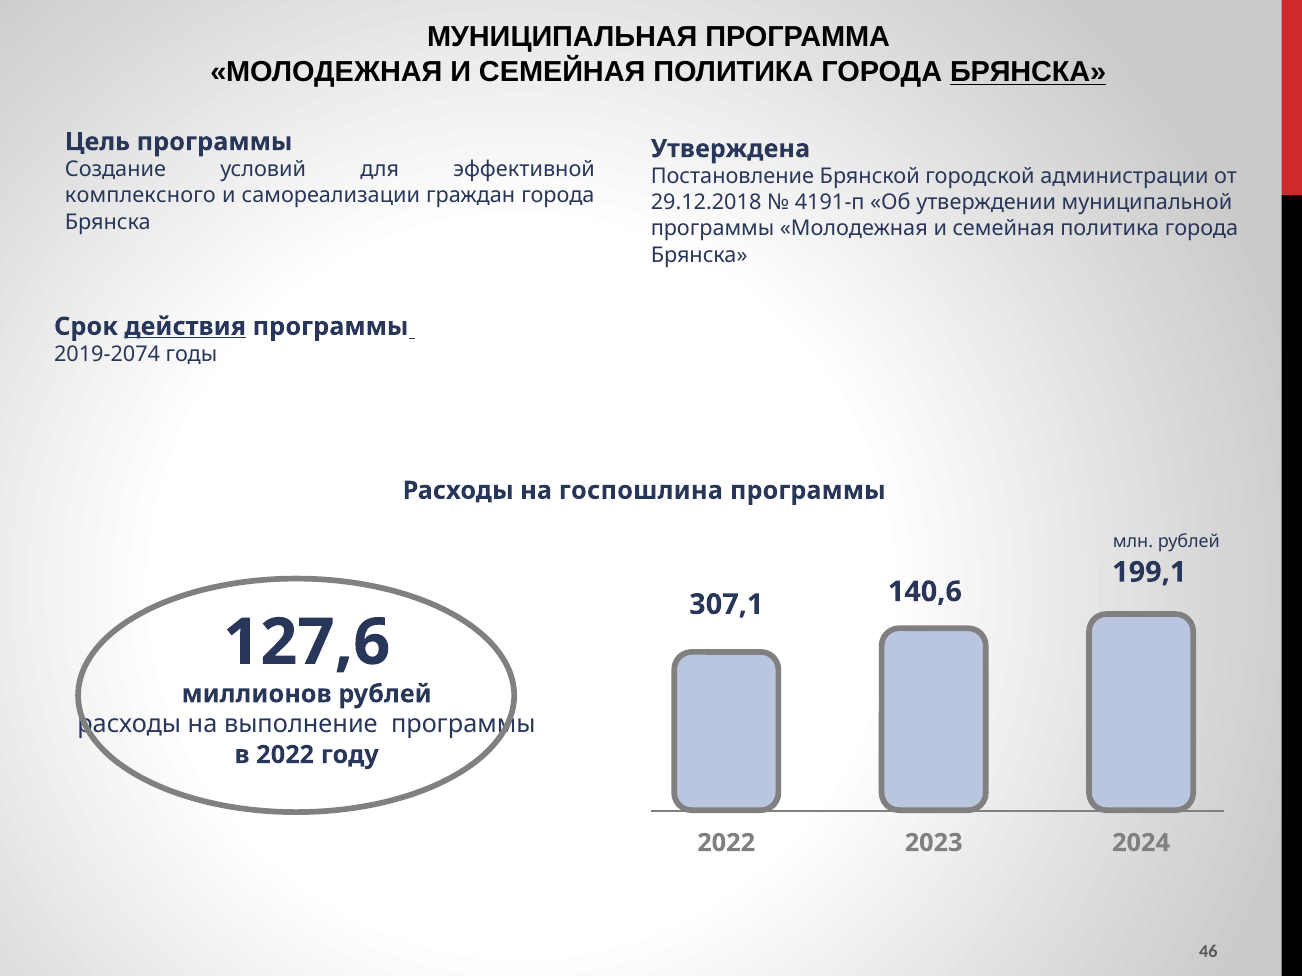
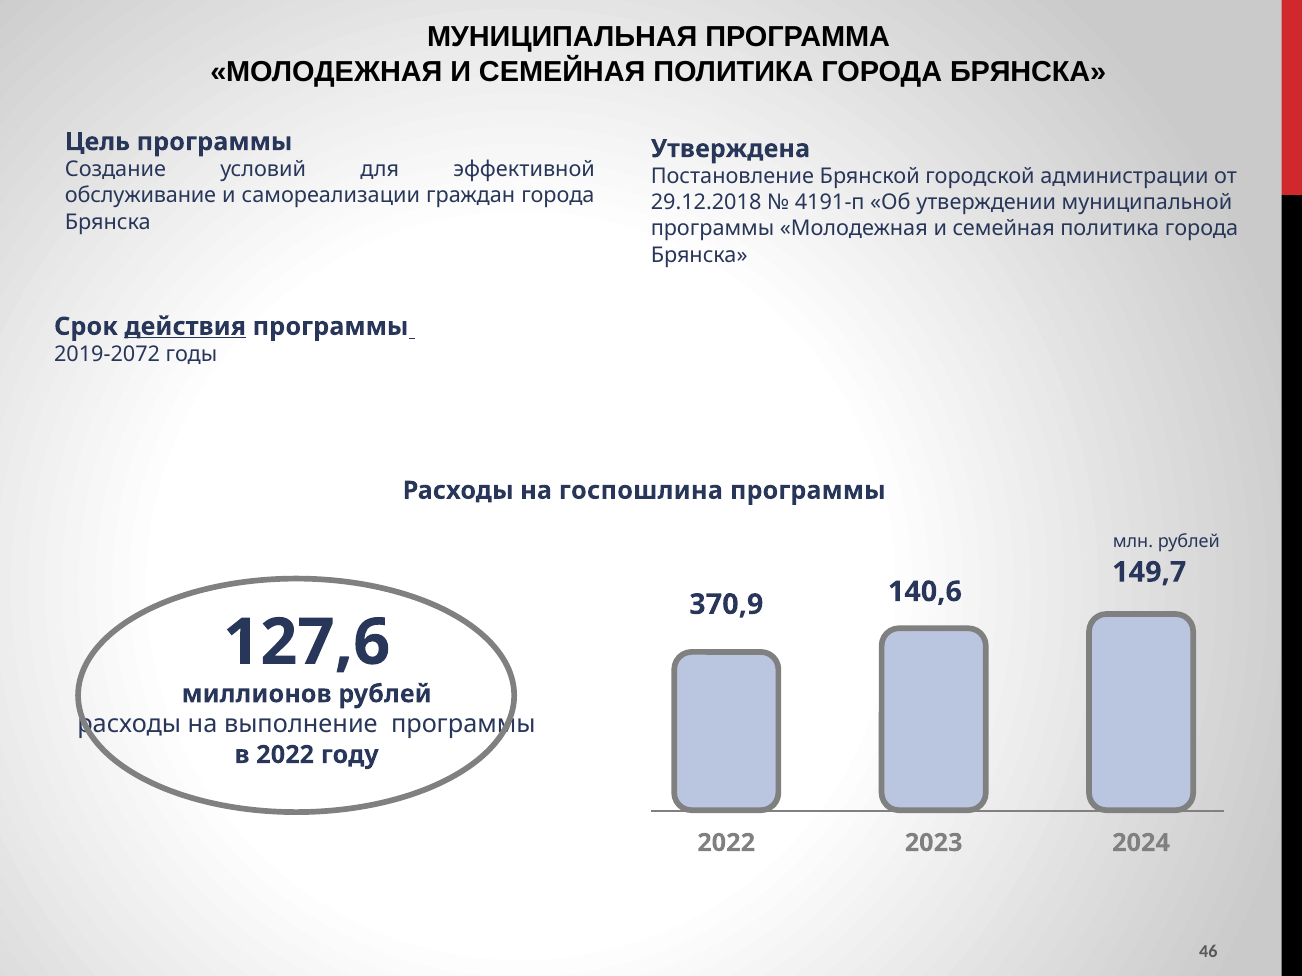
БРЯНСКА at (1028, 72) underline: present -> none
комплексного: комплексного -> обслуживание
2019-2074: 2019-2074 -> 2019-2072
199,1: 199,1 -> 149,7
307,1: 307,1 -> 370,9
